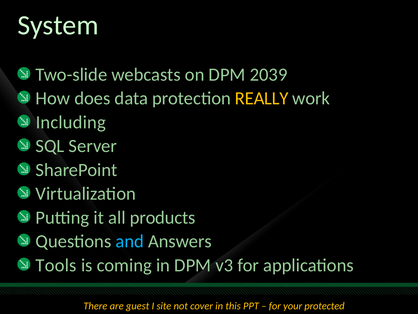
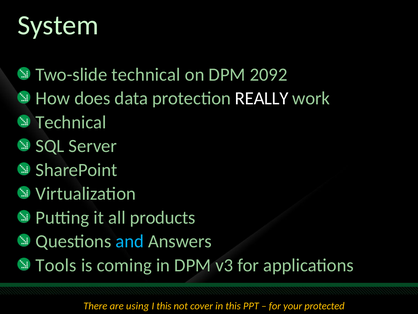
Two-slide webcasts: webcasts -> technical
2039: 2039 -> 2092
REALLY colour: yellow -> white
Including at (71, 122): Including -> Technical
guest: guest -> using
I site: site -> this
